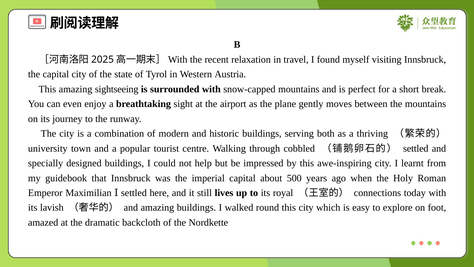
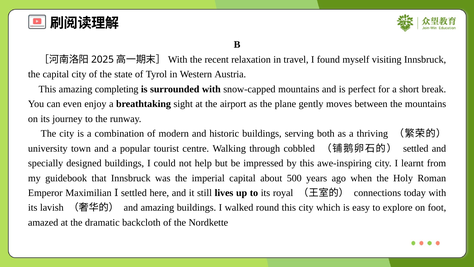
sightseeing: sightseeing -> completing
